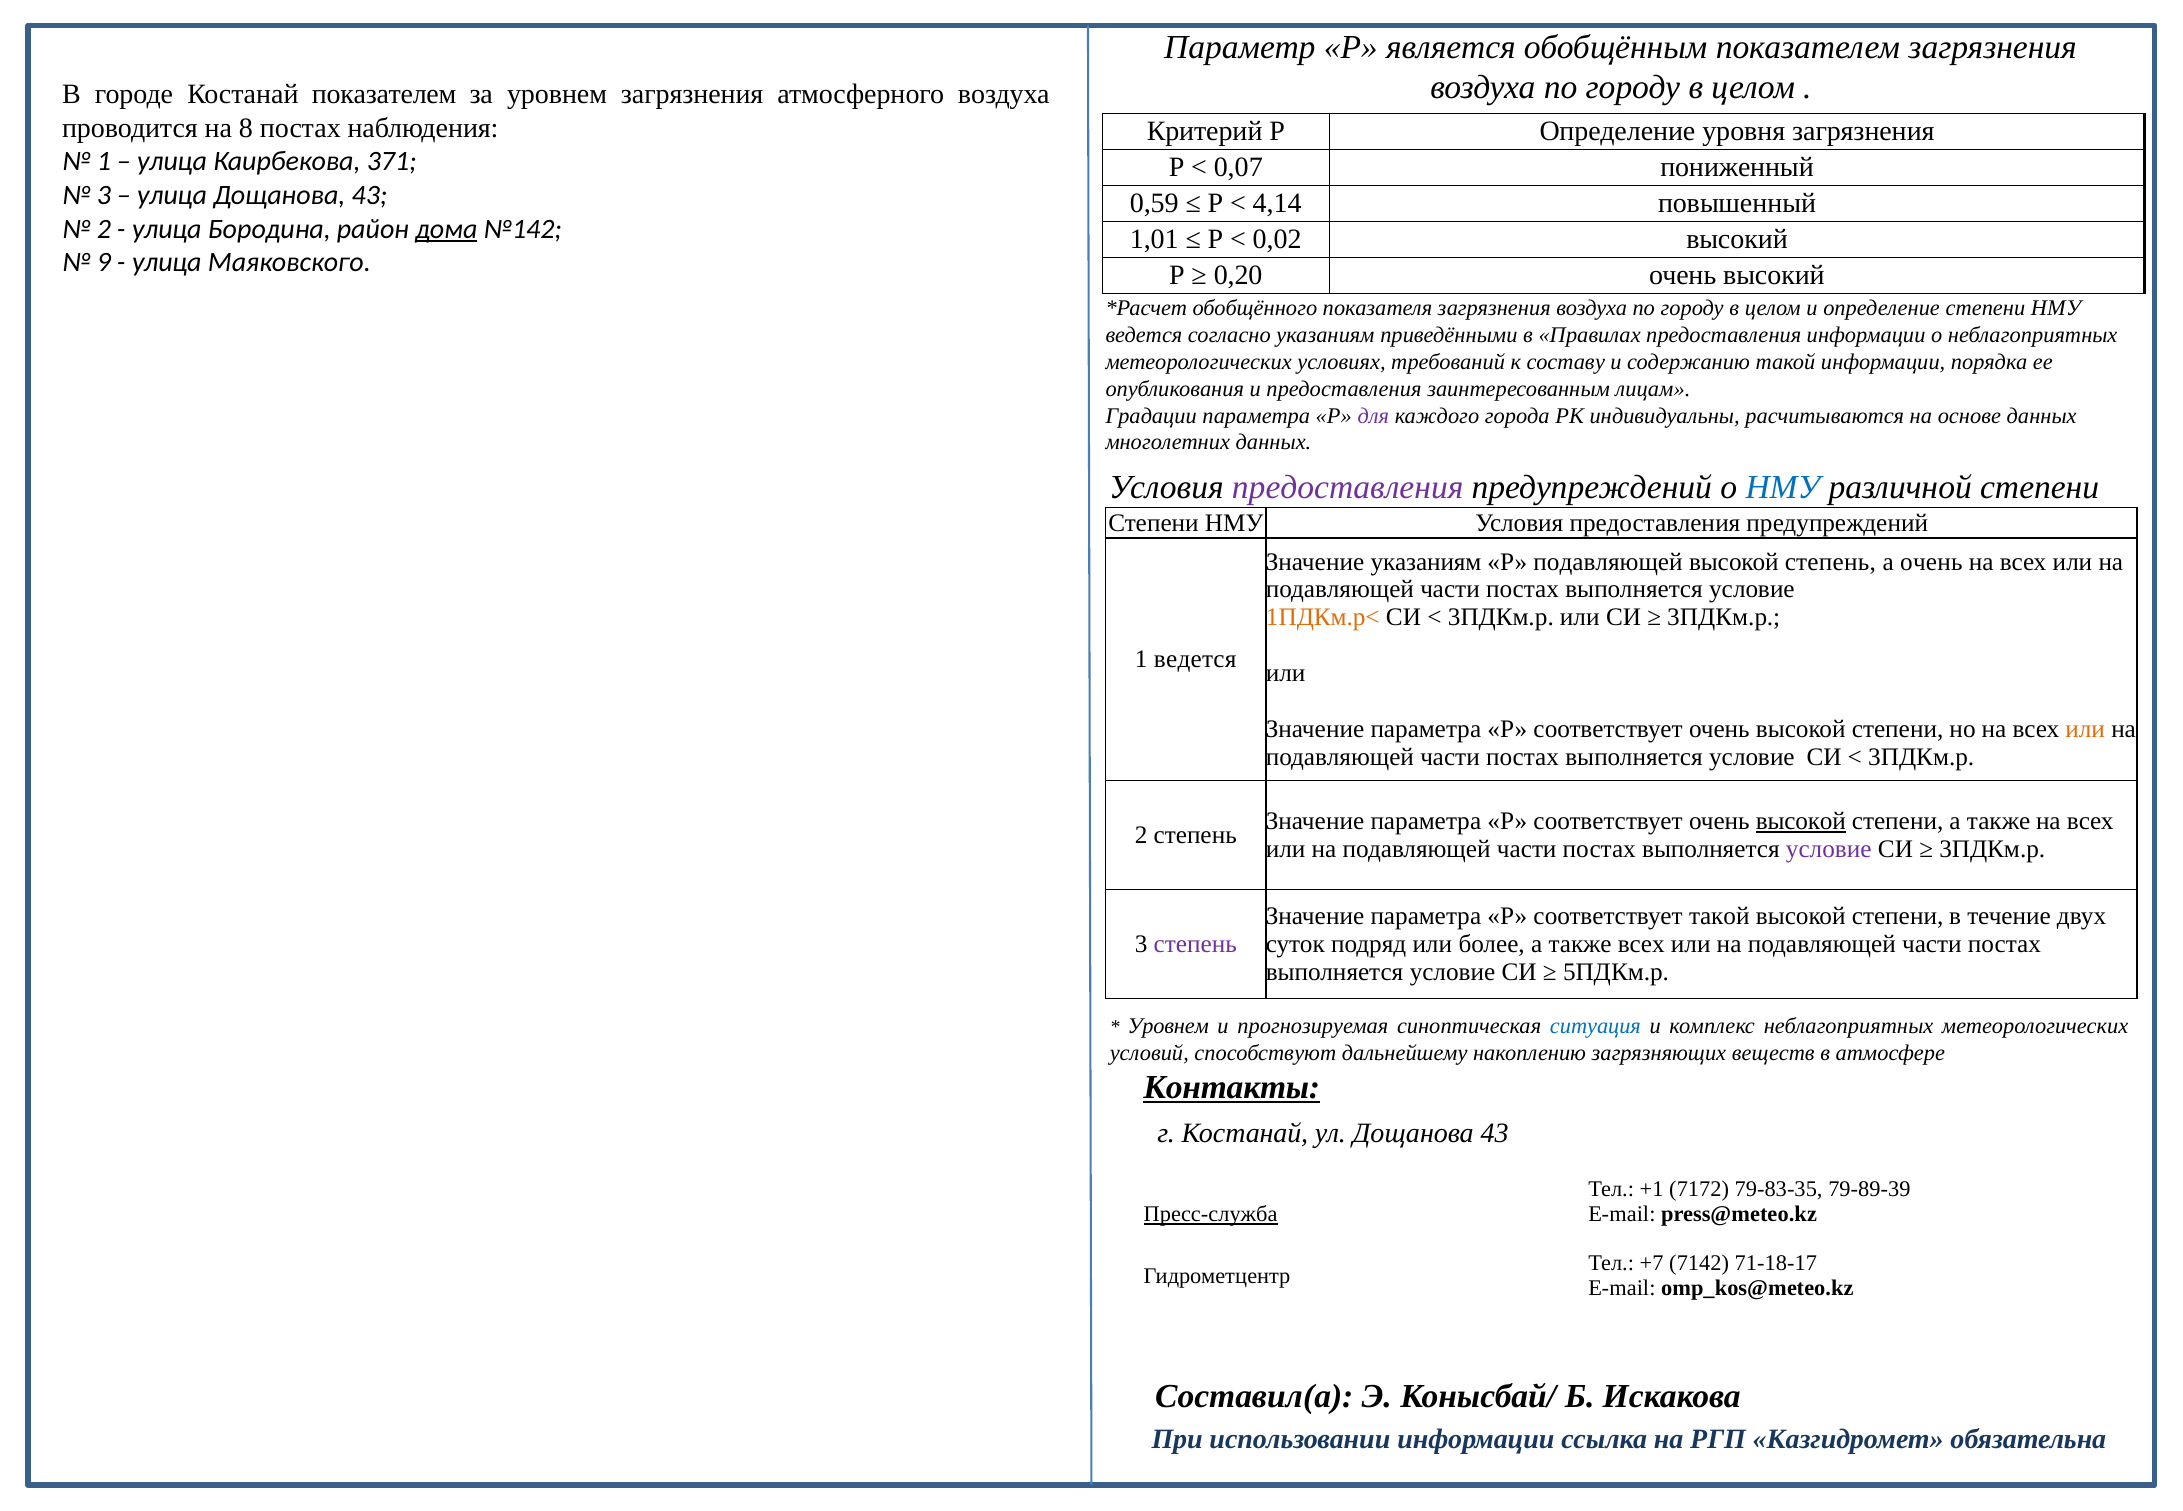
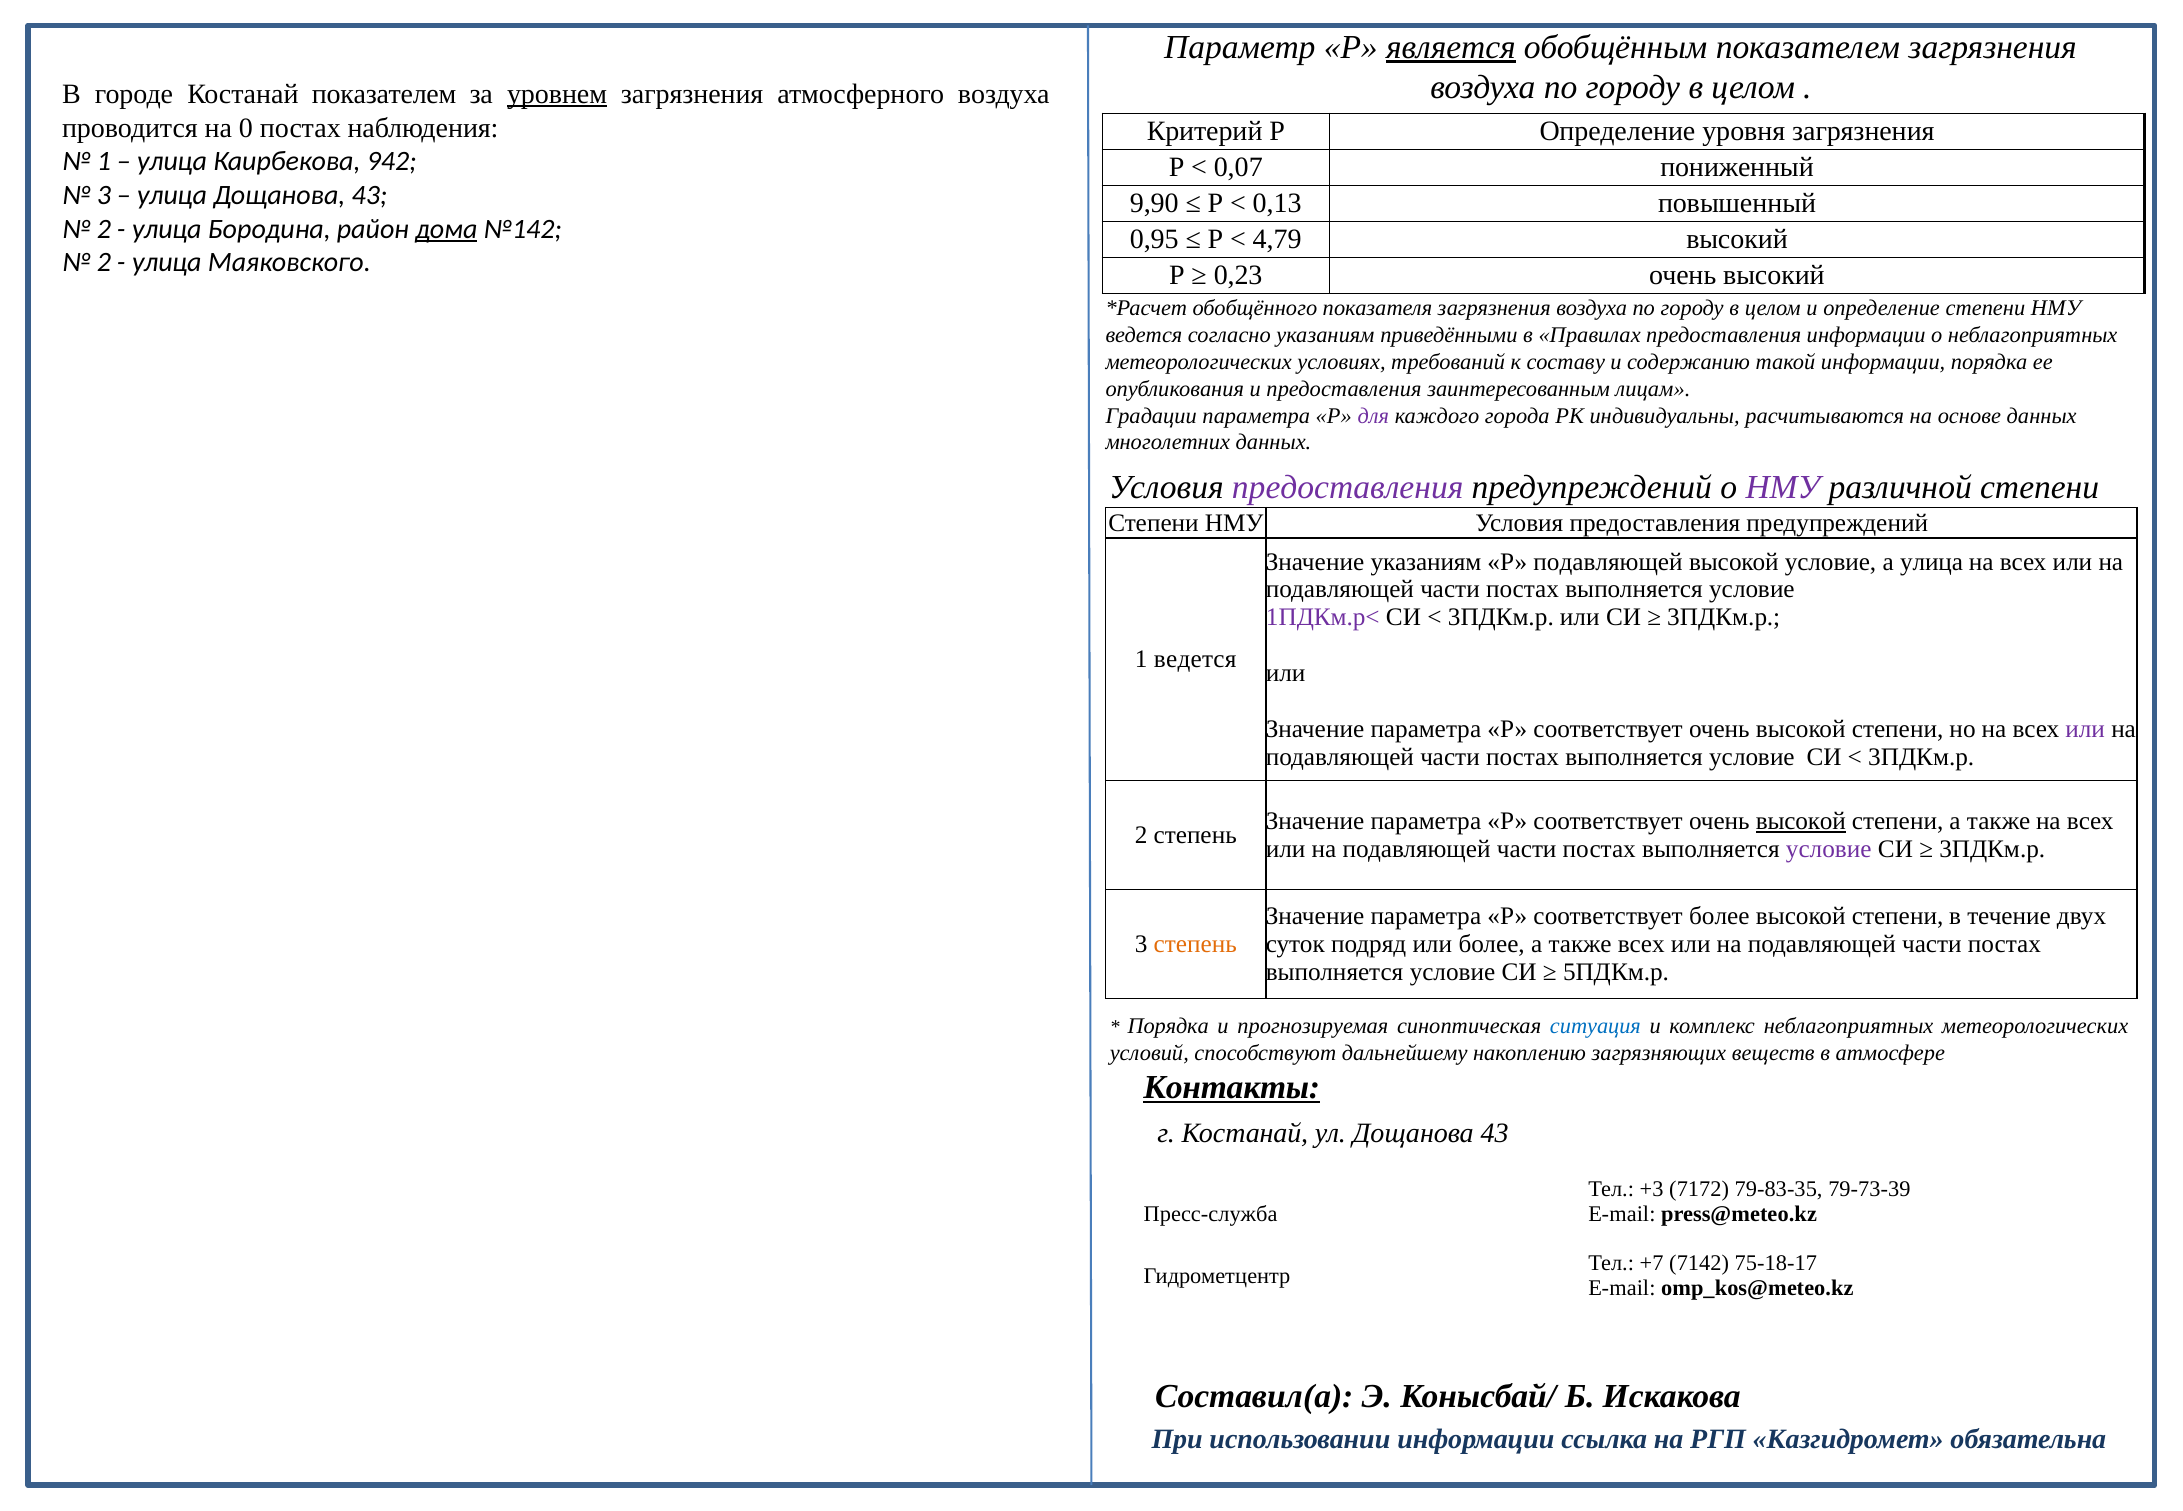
является underline: none -> present
уровнем at (557, 94) underline: none -> present
8: 8 -> 0
371: 371 -> 942
0,59: 0,59 -> 9,90
4,14: 4,14 -> 0,13
1,01: 1,01 -> 0,95
0,02: 0,02 -> 4,79
9 at (104, 262): 9 -> 2
0,20: 0,20 -> 0,23
НМУ at (1783, 487) colour: blue -> purple
высокой степень: степень -> условие
а очень: очень -> улица
1ПДКм.р< colour: orange -> purple
или at (2085, 729) colour: orange -> purple
соответствует такой: такой -> более
степень at (1195, 945) colour: purple -> orange
Уровнем at (1168, 1026): Уровнем -> Порядка
+1: +1 -> +3
79-89-39: 79-89-39 -> 79-73-39
Пресс-служба underline: present -> none
71-18-17: 71-18-17 -> 75-18-17
